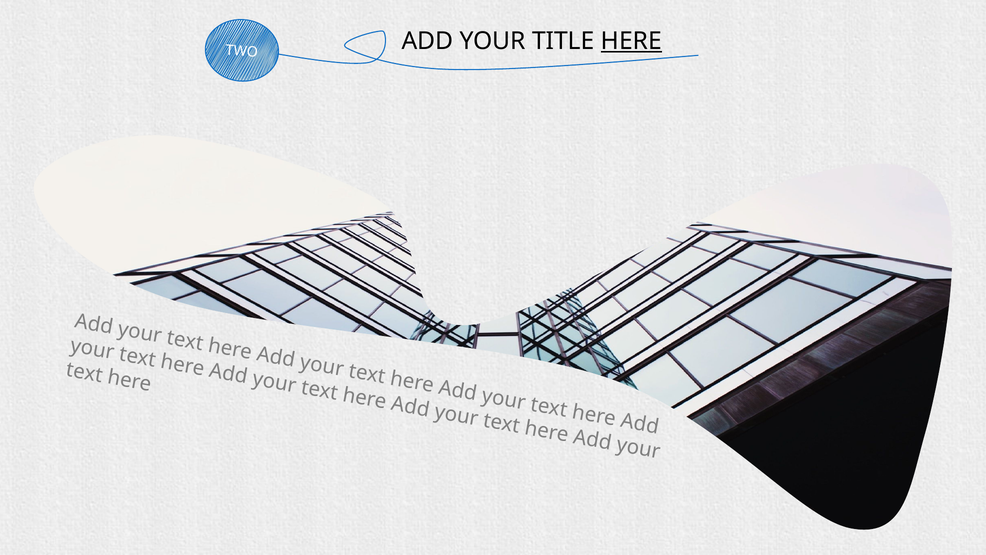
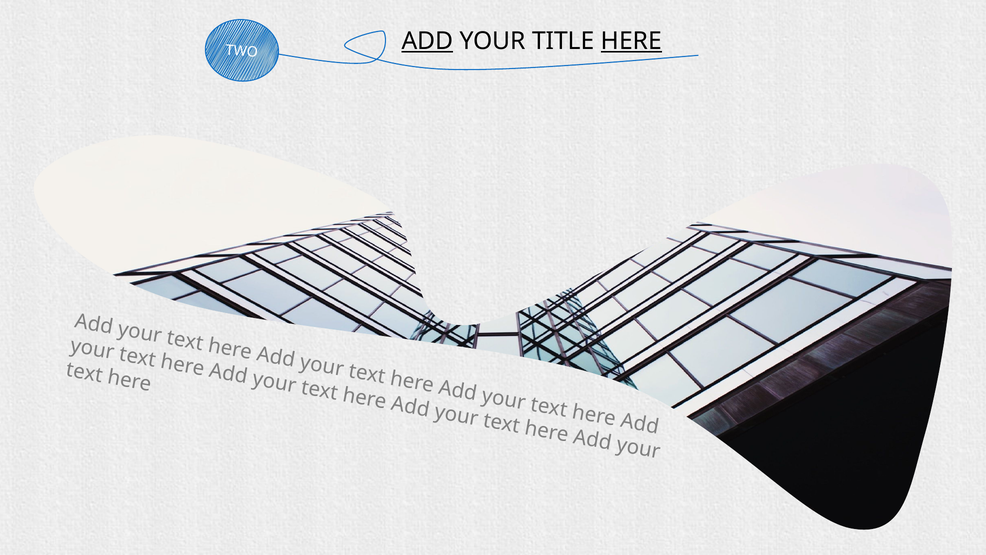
ADD underline: none -> present
